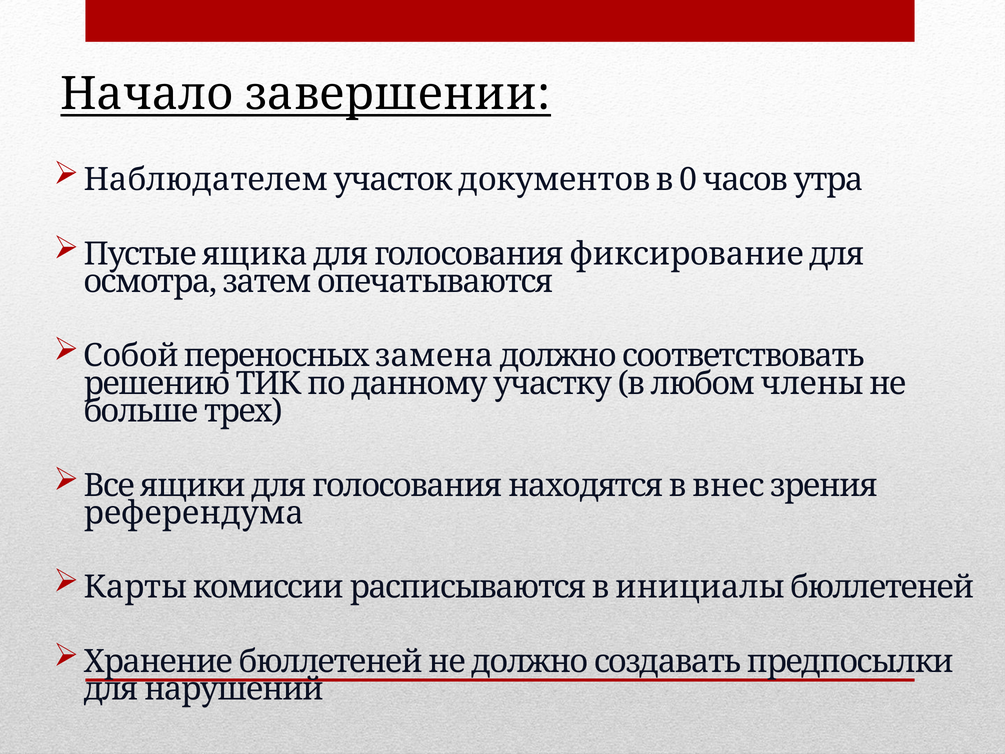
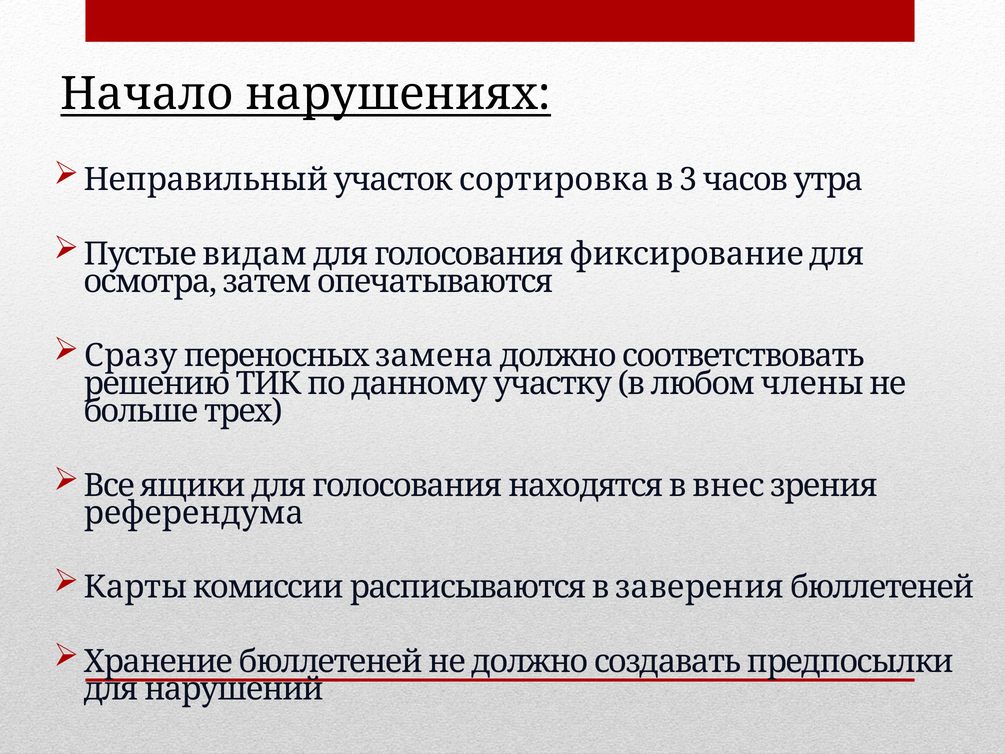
завершении: завершении -> нарушениях
Наблюдателем: Наблюдателем -> Неправильный
документов: документов -> сортировка
0: 0 -> 3
ящика: ящика -> видам
Собой: Собой -> Сразу
инициалы: инициалы -> заверения
